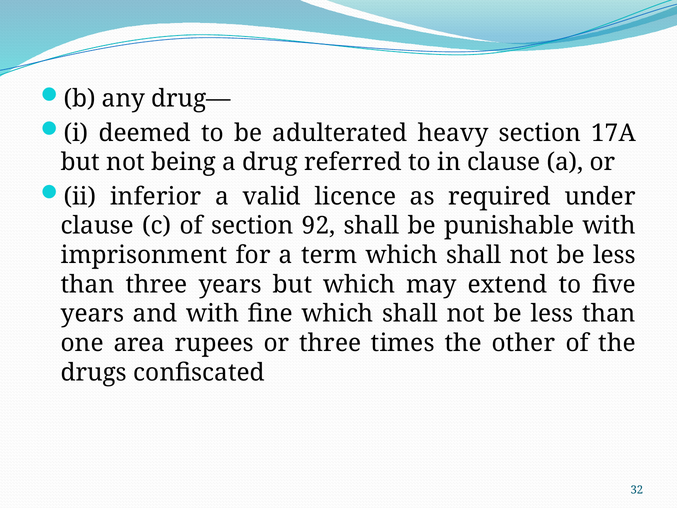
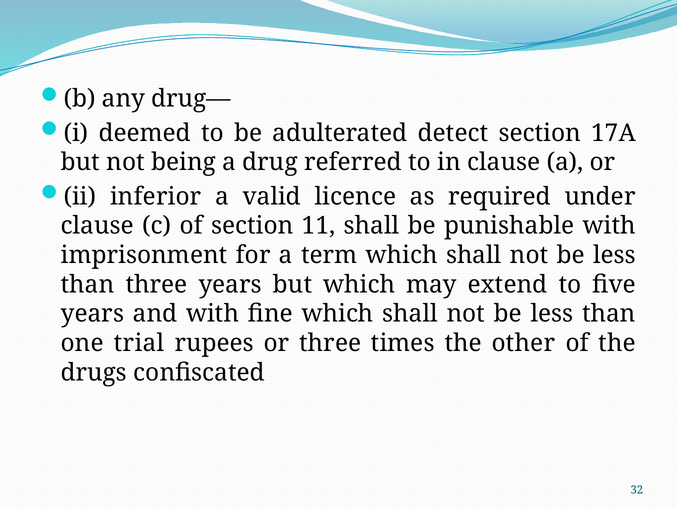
heavy: heavy -> detect
92: 92 -> 11
area: area -> trial
